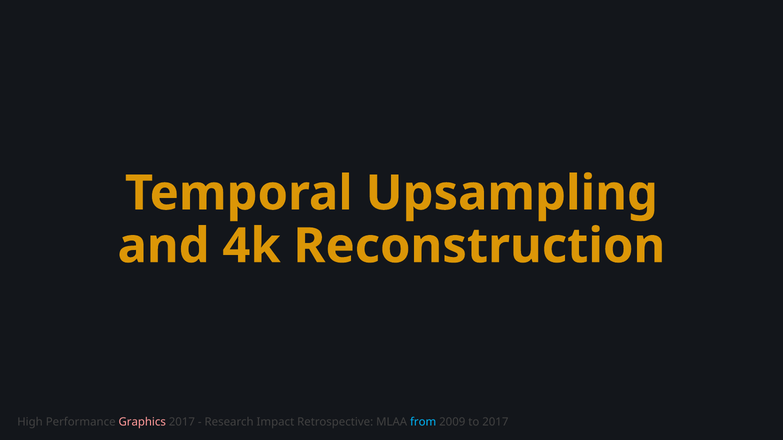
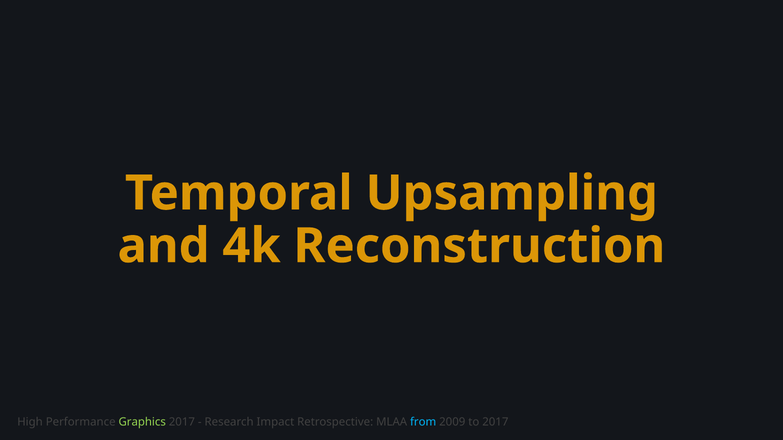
Graphics colour: pink -> light green
